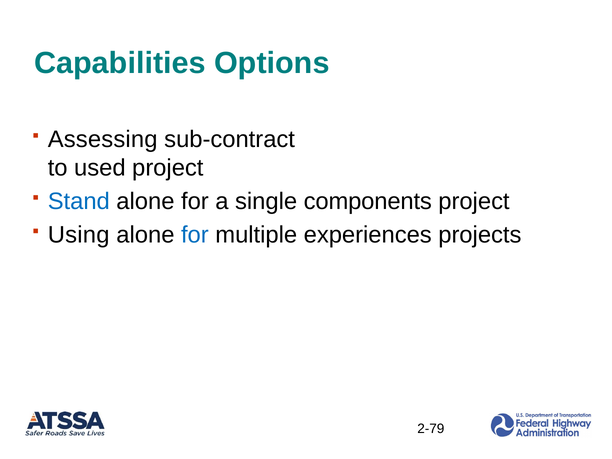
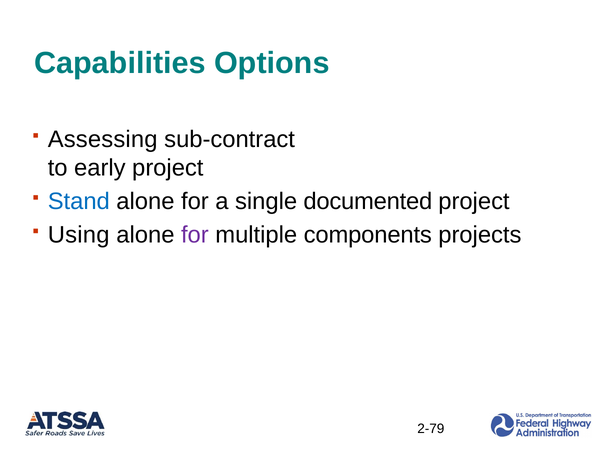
used: used -> early
components: components -> documented
for at (195, 235) colour: blue -> purple
experiences: experiences -> components
